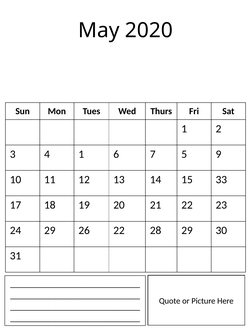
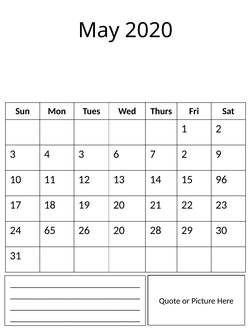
4 1: 1 -> 3
7 5: 5 -> 2
33: 33 -> 96
24 29: 29 -> 65
26 22: 22 -> 20
